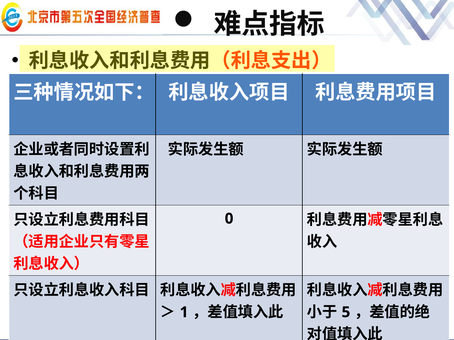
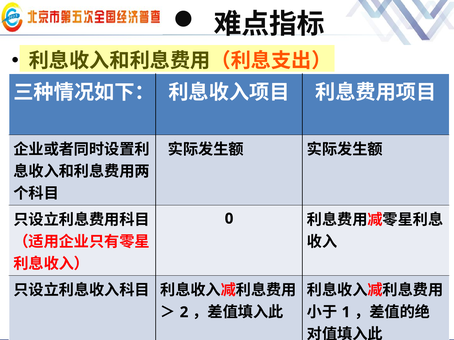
1: 1 -> 2
5: 5 -> 1
